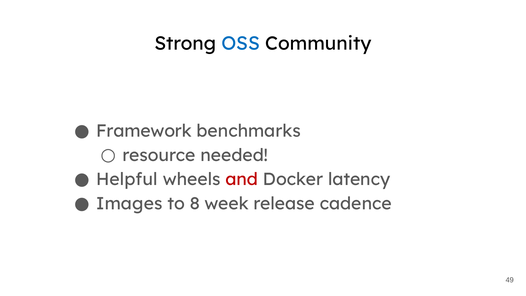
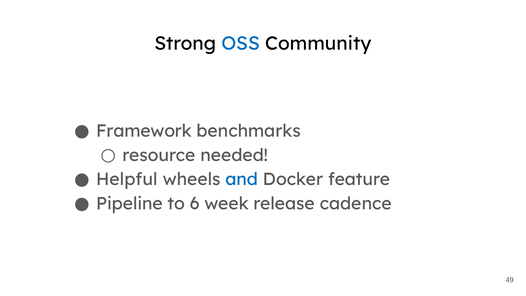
and colour: red -> blue
latency: latency -> feature
Images: Images -> Pipeline
8: 8 -> 6
